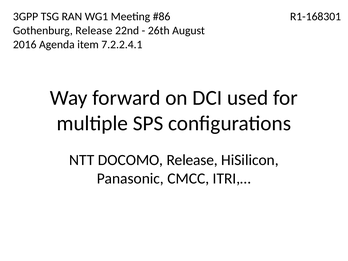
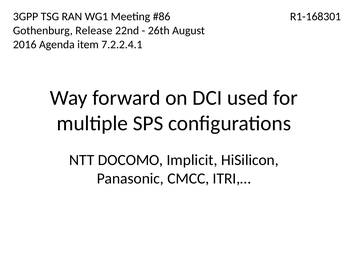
DOCOMO Release: Release -> Implicit
